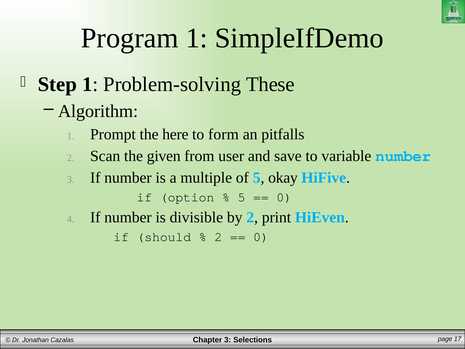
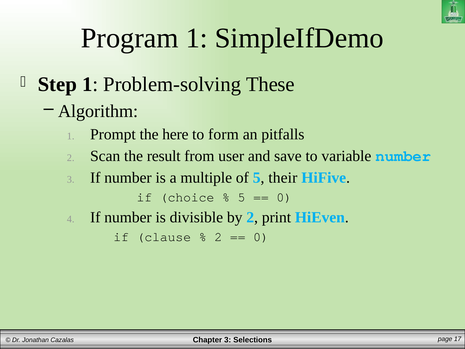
given: given -> result
okay: okay -> their
option: option -> choice
should: should -> clause
